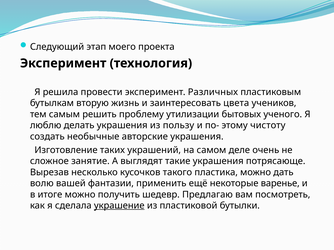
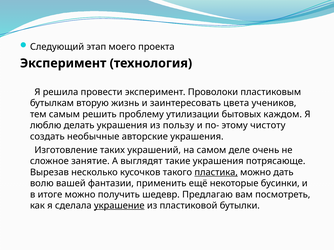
Различных: Различных -> Проволоки
ученого: ученого -> каждом
пластика underline: none -> present
варенье: варенье -> бусинки
